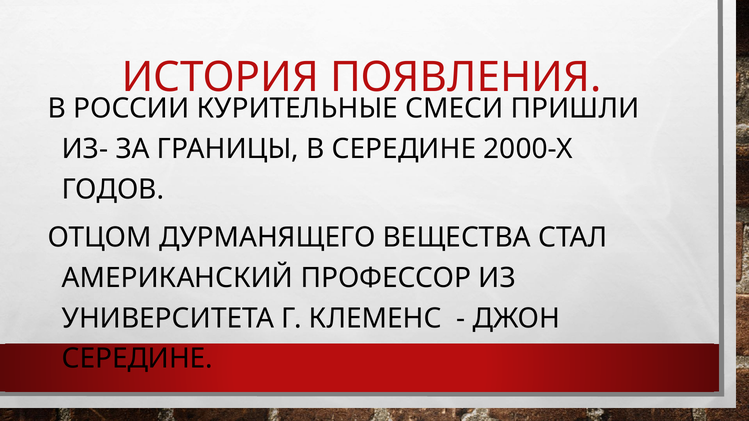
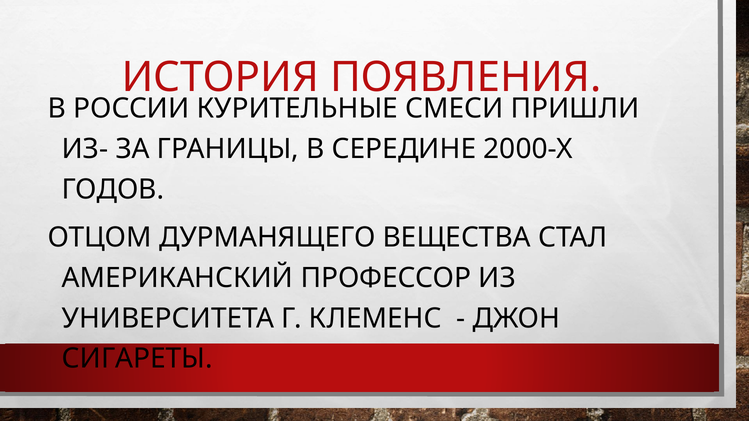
СЕРЕДИНЕ at (137, 359): СЕРЕДИНЕ -> СИГАРЕТЫ
